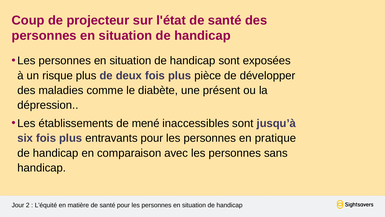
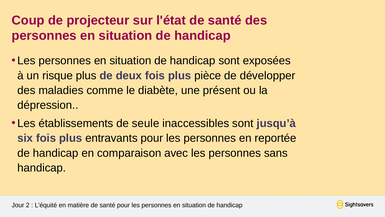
mené: mené -> seule
pratique: pratique -> reportée
